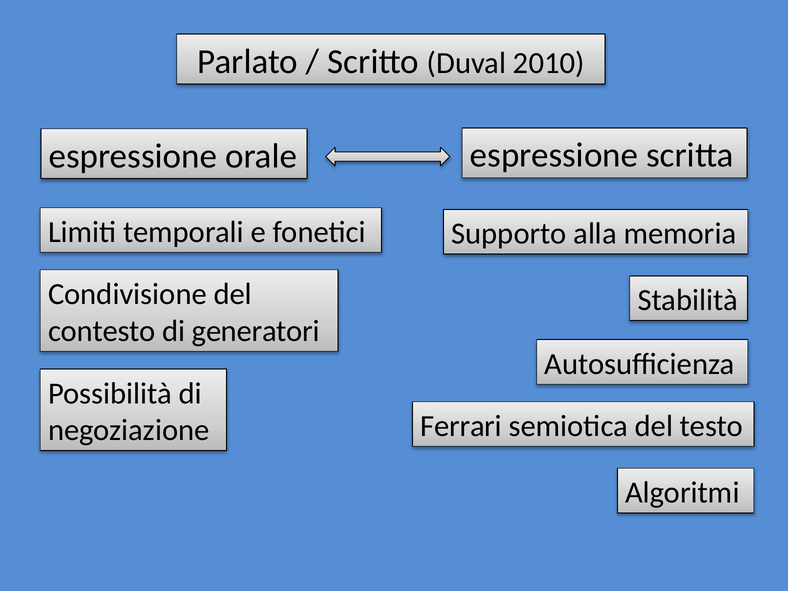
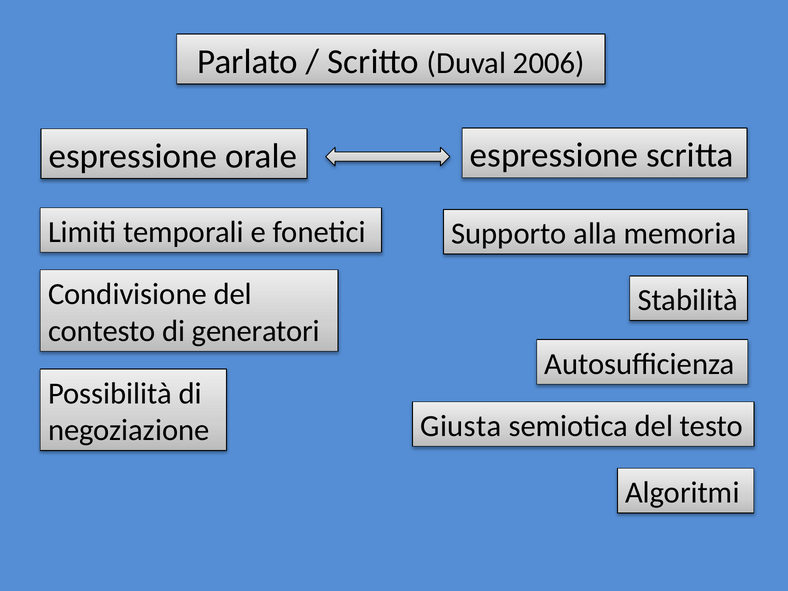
2010: 2010 -> 2006
Ferrari: Ferrari -> Giusta
